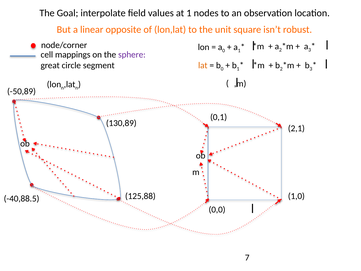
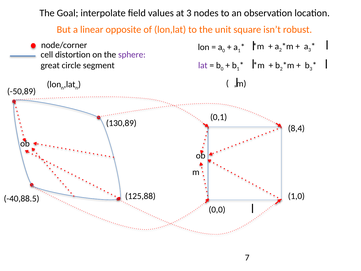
at 1: 1 -> 3
mappings: mappings -> distortion
lat colour: orange -> purple
2,1: 2,1 -> 8,4
